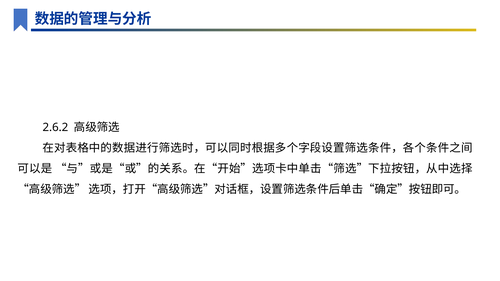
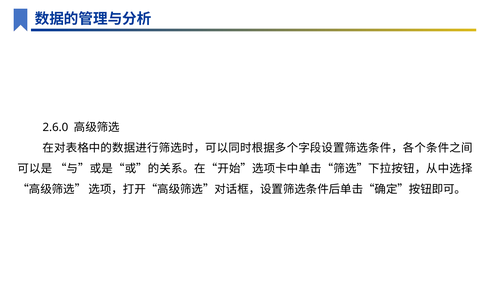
2.6.2: 2.6.2 -> 2.6.0
